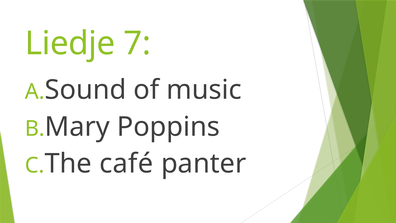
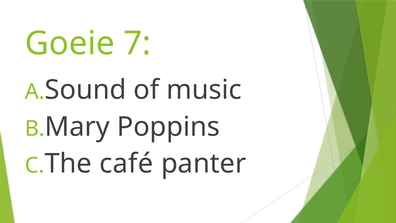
Liedje: Liedje -> Goeie
